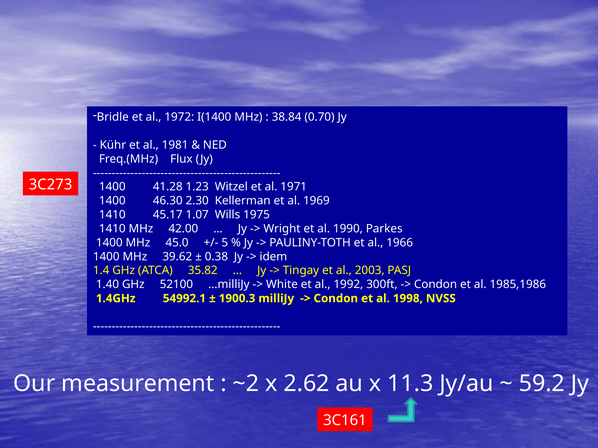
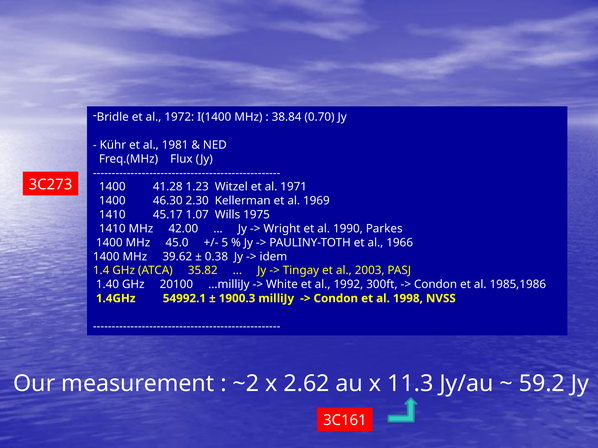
52100: 52100 -> 20100
